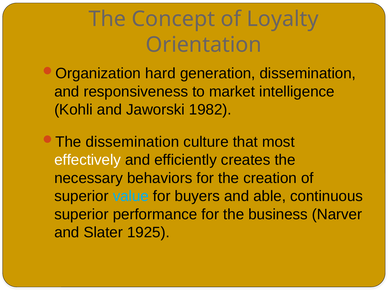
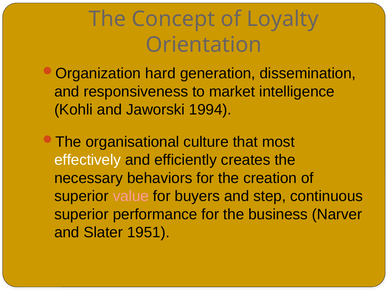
1982: 1982 -> 1994
dissemination at (132, 142): dissemination -> organisational
value colour: light blue -> pink
able: able -> step
1925: 1925 -> 1951
